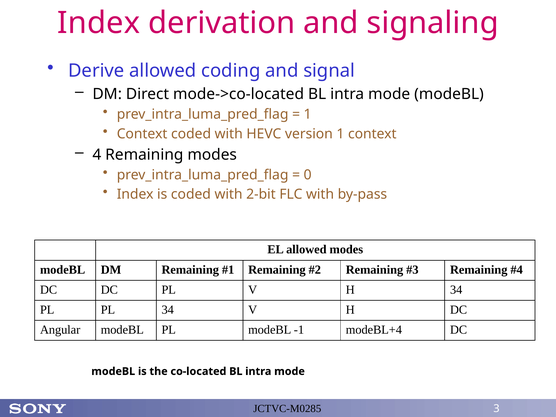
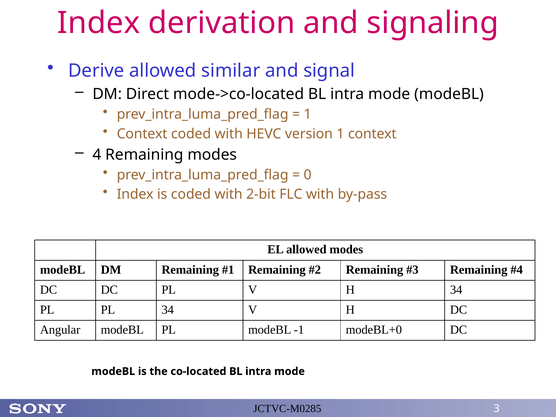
coding: coding -> similar
modeBL+4: modeBL+4 -> modeBL+0
